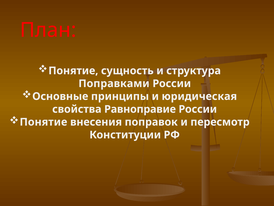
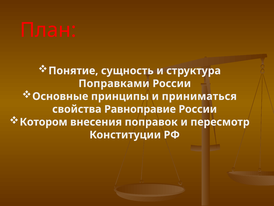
юридическая: юридическая -> приниматься
Понятие at (43, 122): Понятие -> Котором
